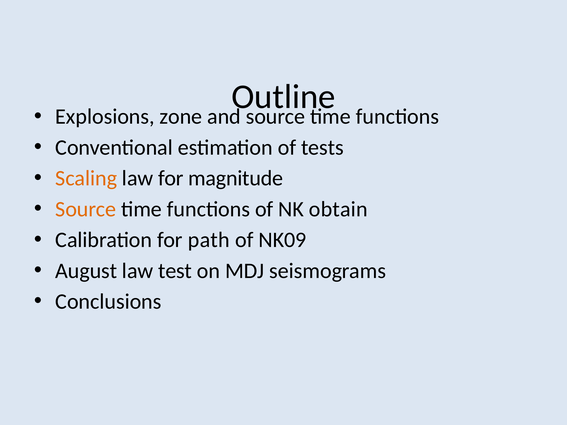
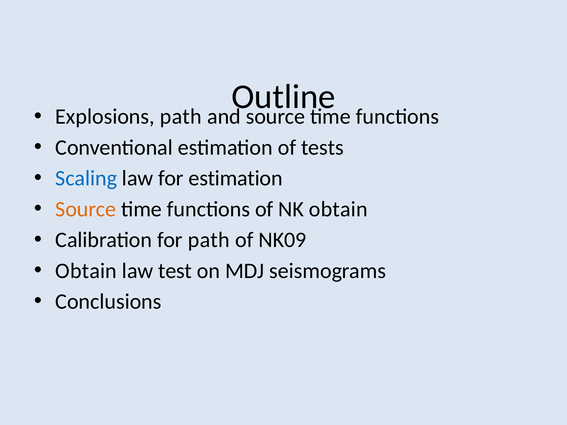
Explosions zone: zone -> path
Scaling colour: orange -> blue
for magnitude: magnitude -> estimation
August at (86, 271): August -> Obtain
